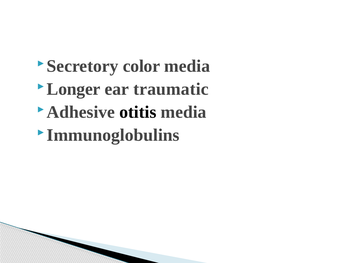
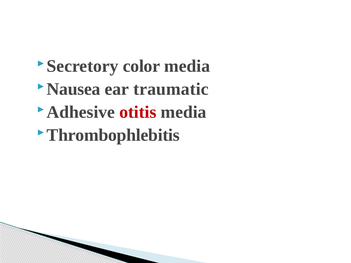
Longer: Longer -> Nausea
otitis colour: black -> red
Immunoglobulins: Immunoglobulins -> Thrombophlebitis
